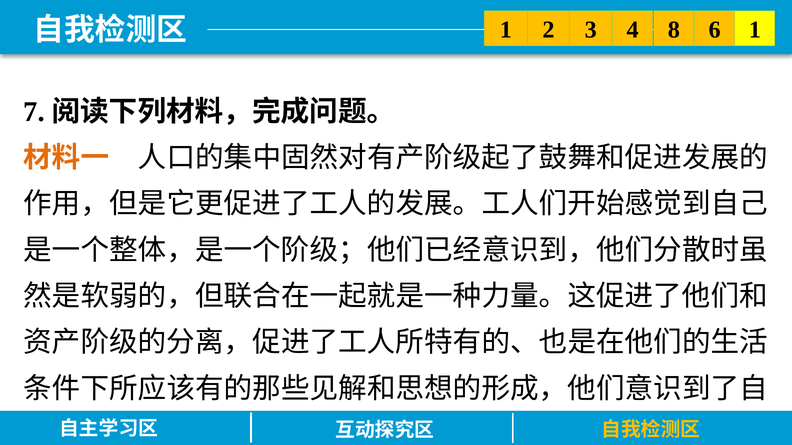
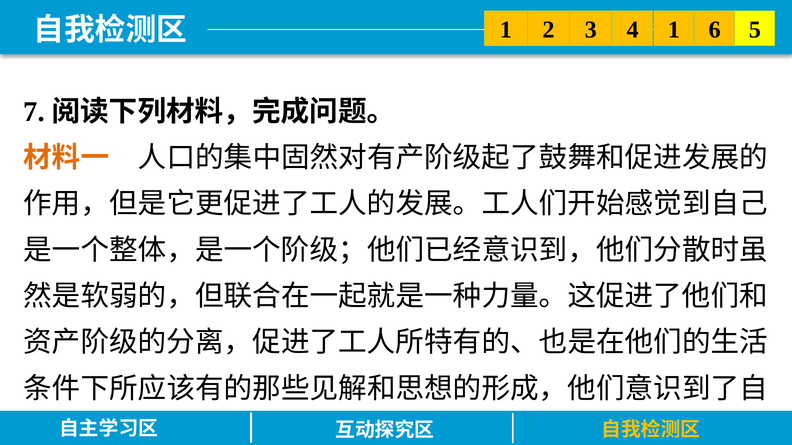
3 8: 8 -> 1
4 1: 1 -> 5
